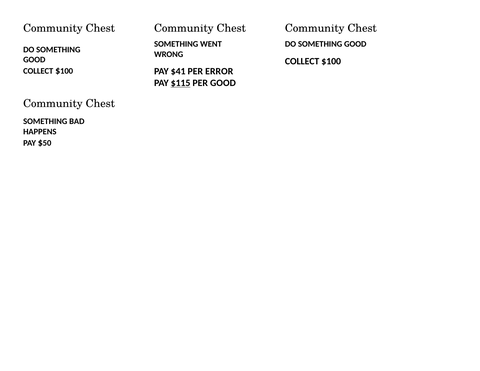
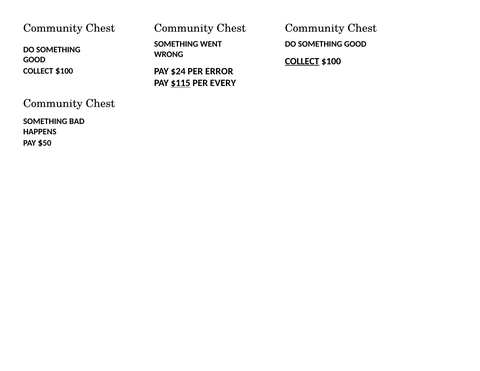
COLLECT at (302, 61) underline: none -> present
$41: $41 -> $24
PER GOOD: GOOD -> EVERY
